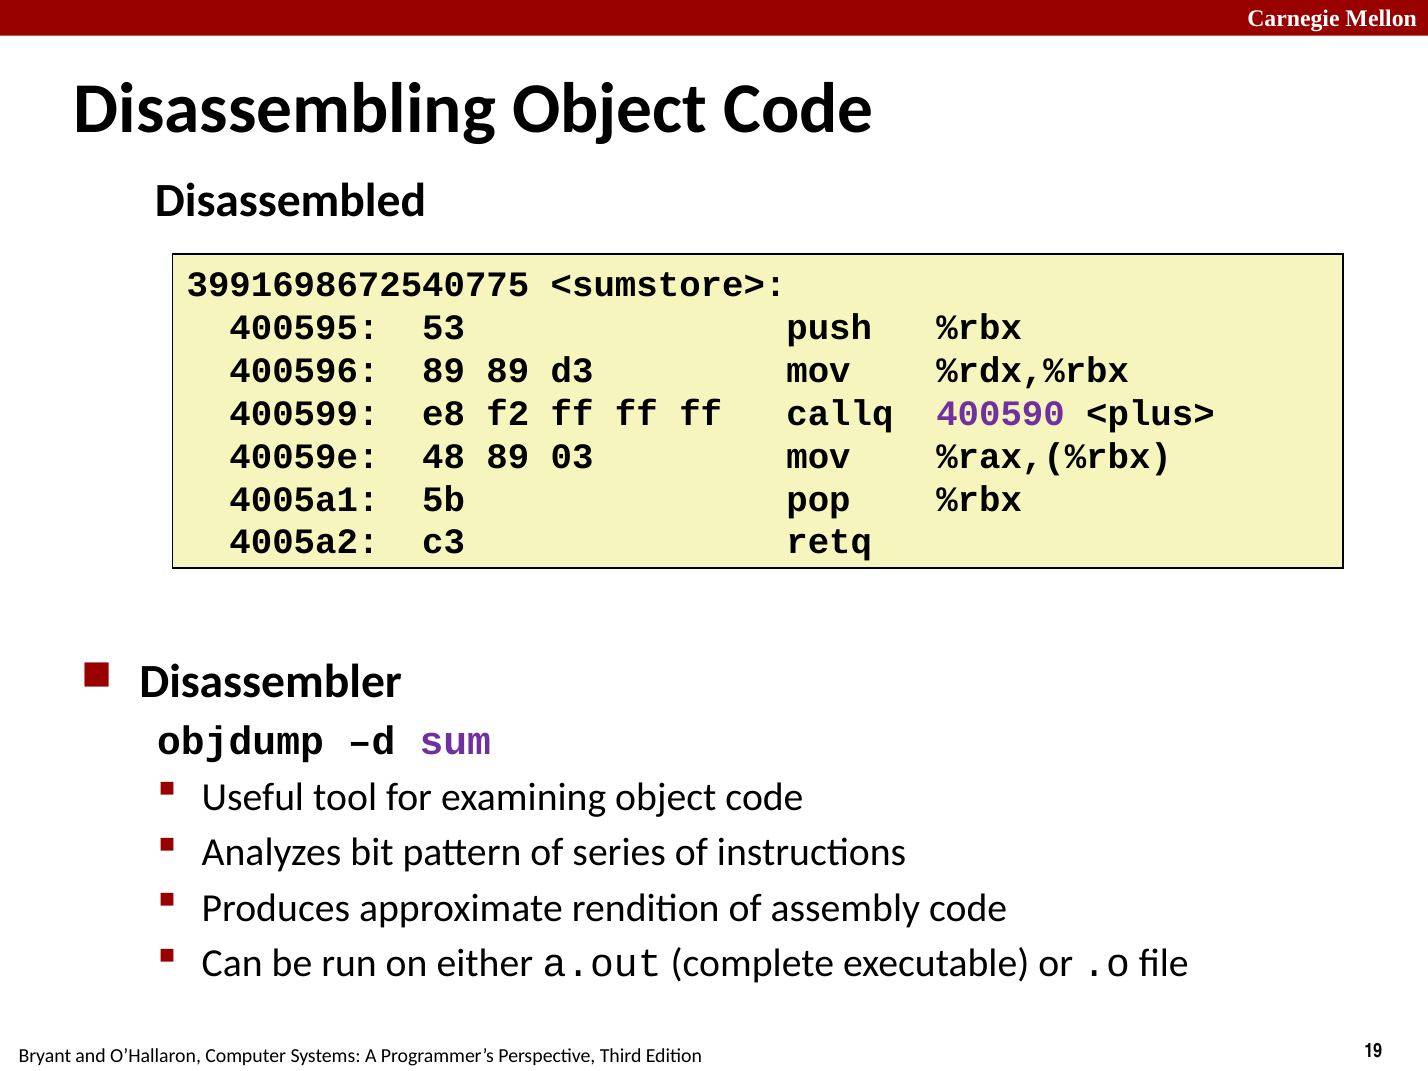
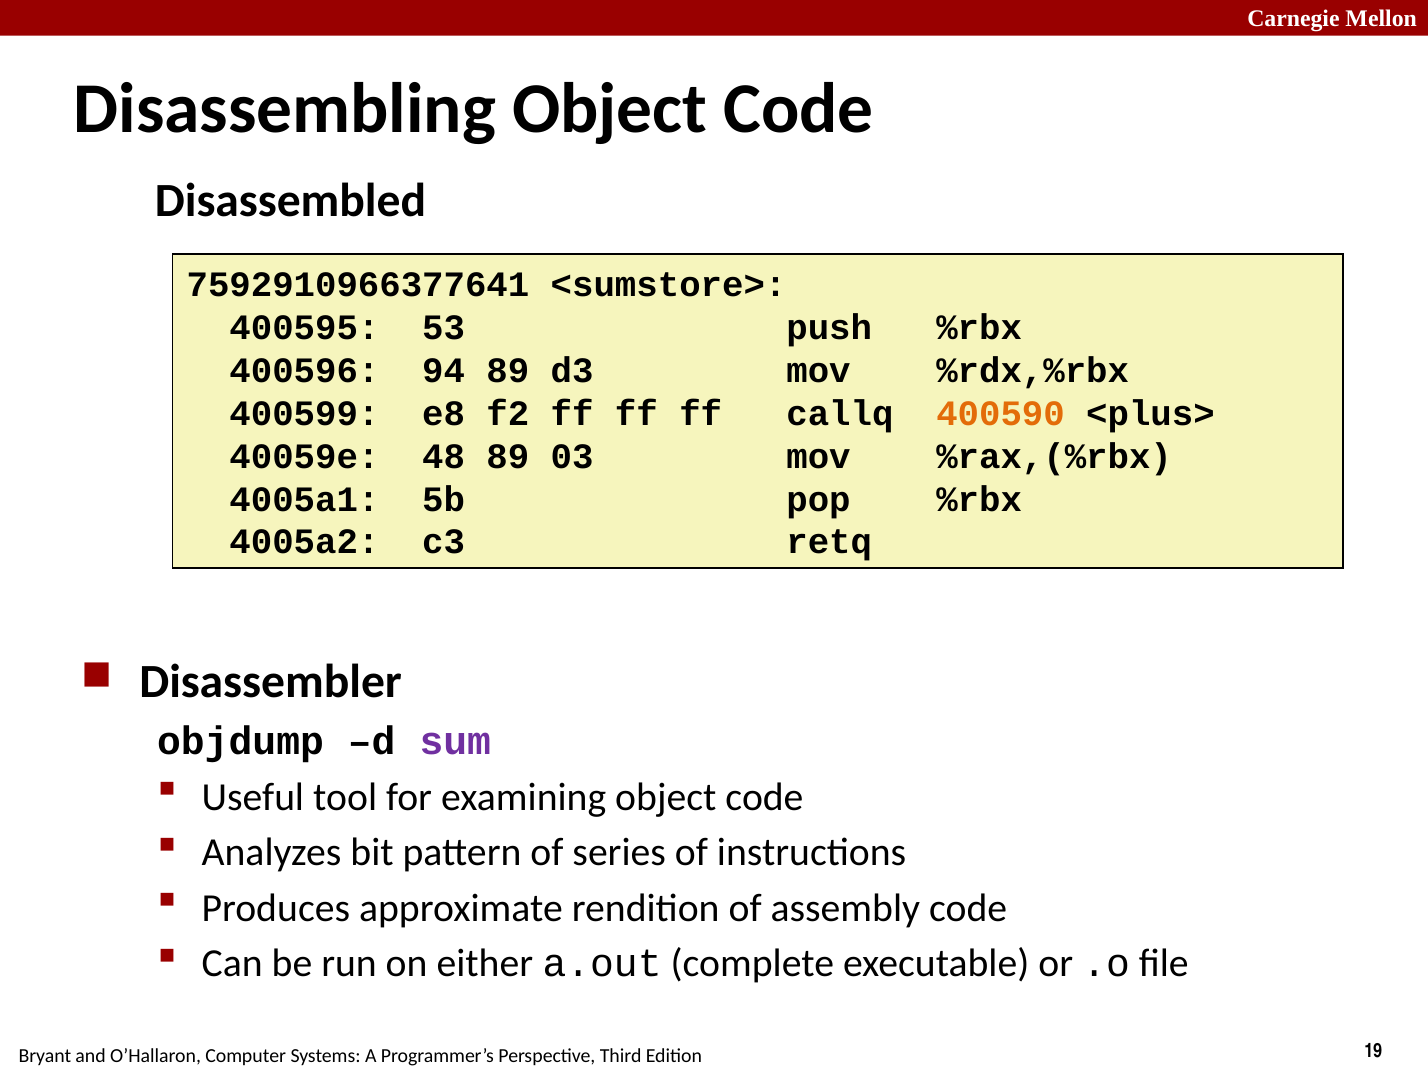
3991698672540775: 3991698672540775 -> 7592910966377641
400596 89: 89 -> 94
400590 colour: purple -> orange
